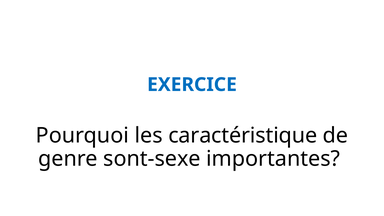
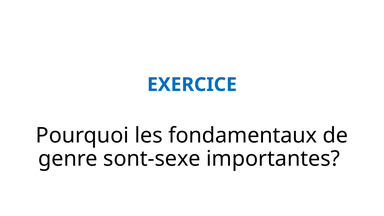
caractéristique: caractéristique -> fondamentaux
